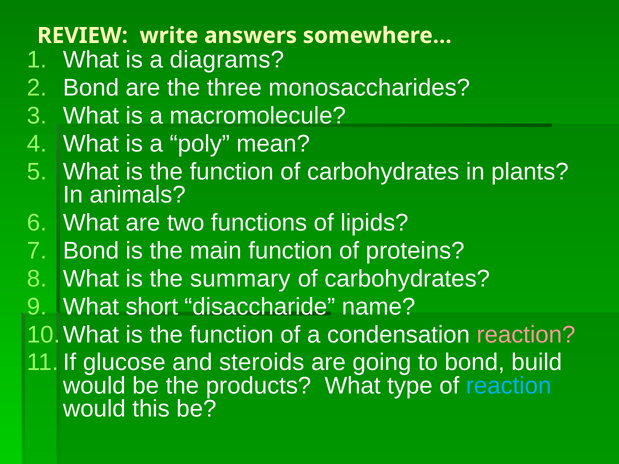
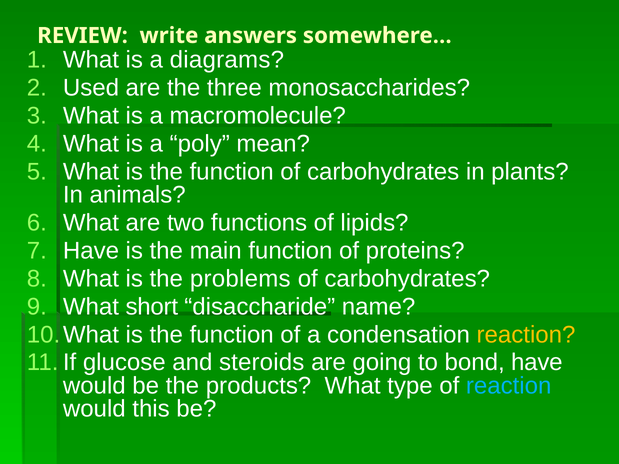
Bond at (91, 88): Bond -> Used
Bond at (91, 251): Bond -> Have
summary: summary -> problems
reaction at (526, 335) colour: pink -> yellow
bond build: build -> have
